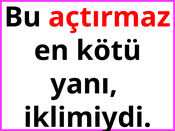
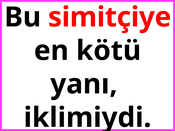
açtırmaz: açtırmaz -> simitçiye
